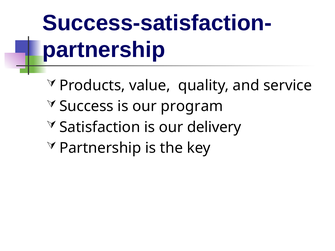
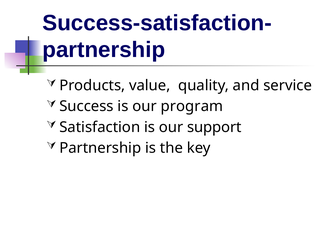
delivery: delivery -> support
